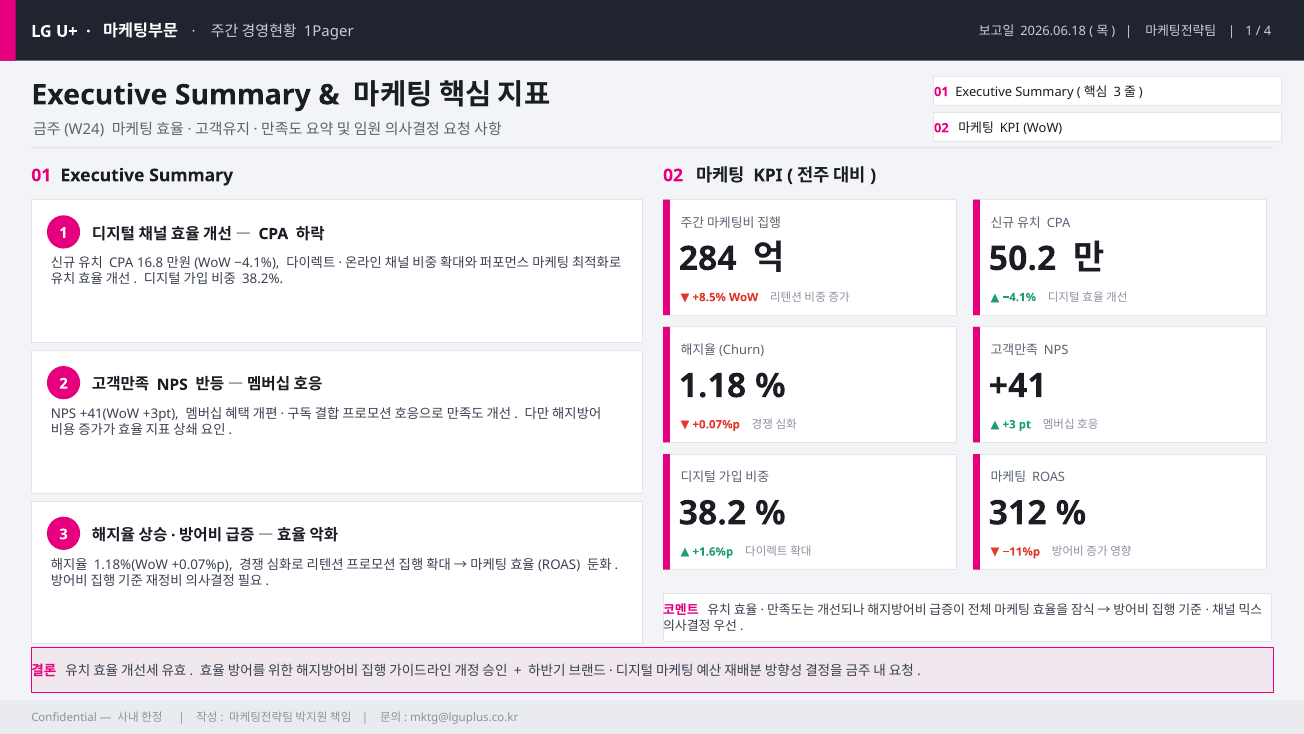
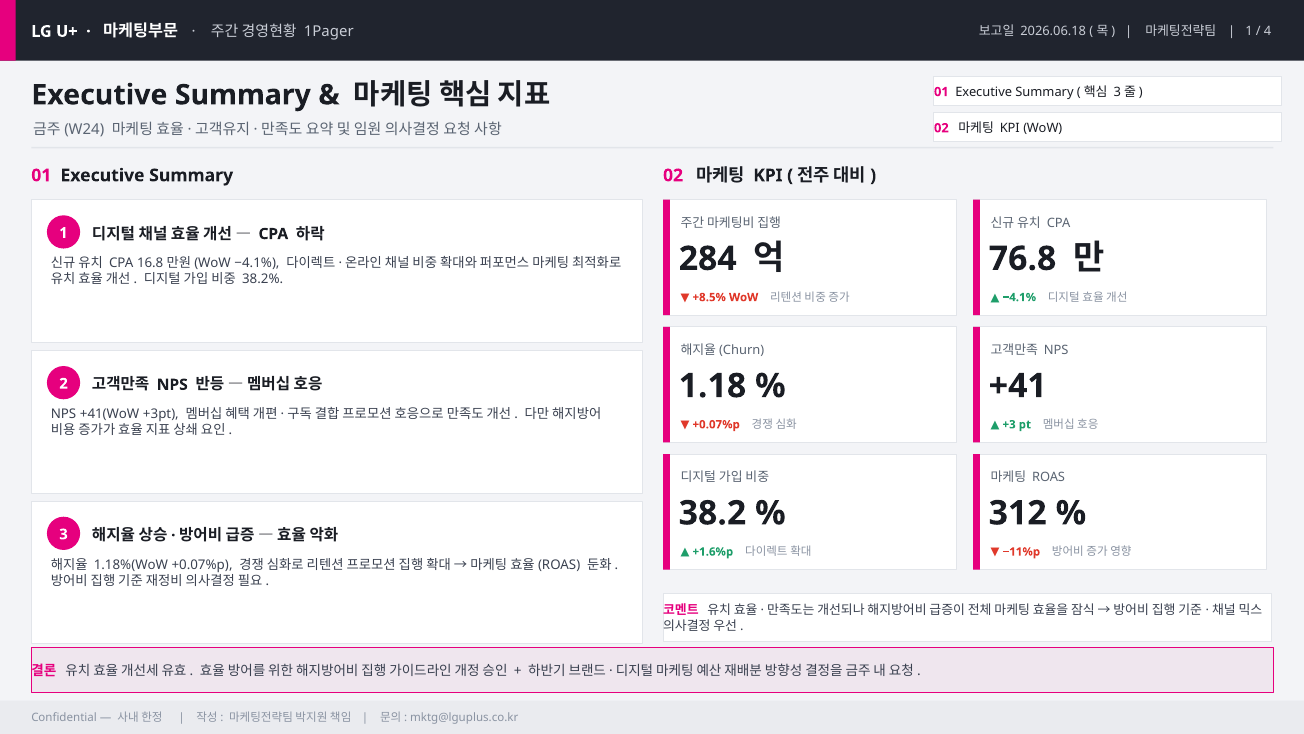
50.2: 50.2 -> 76.8
